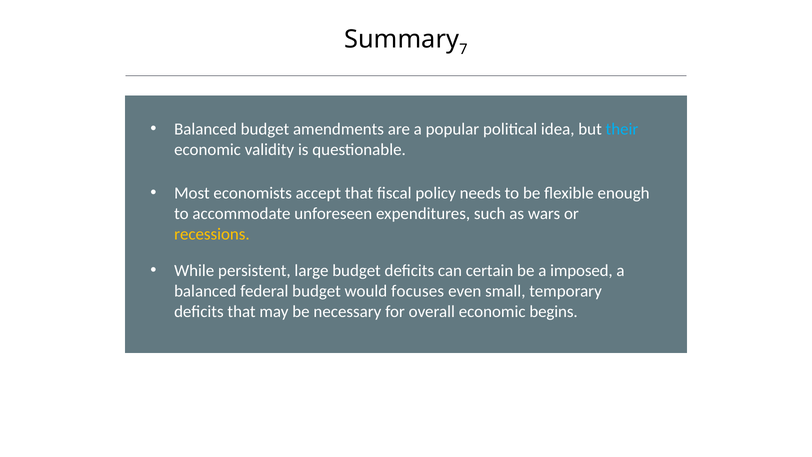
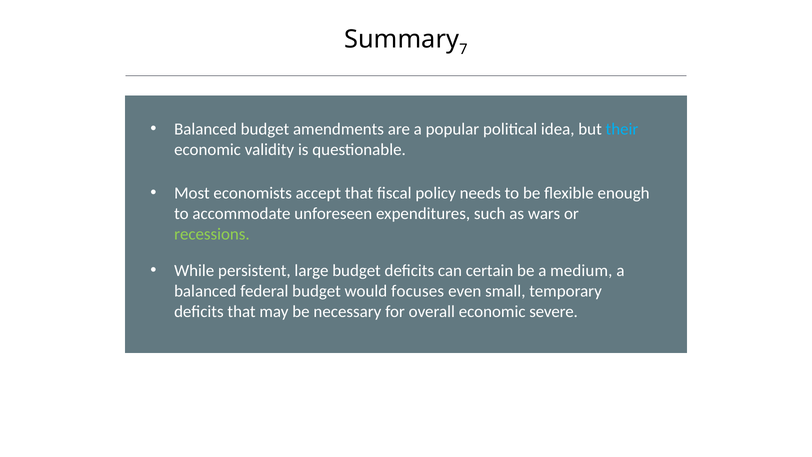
recessions colour: yellow -> light green
imposed: imposed -> medium
begins: begins -> severe
